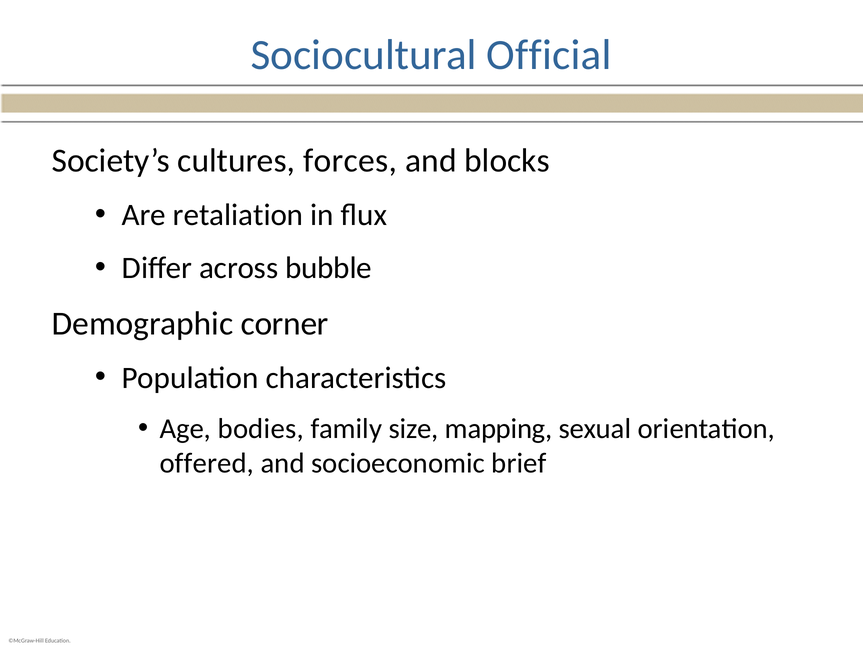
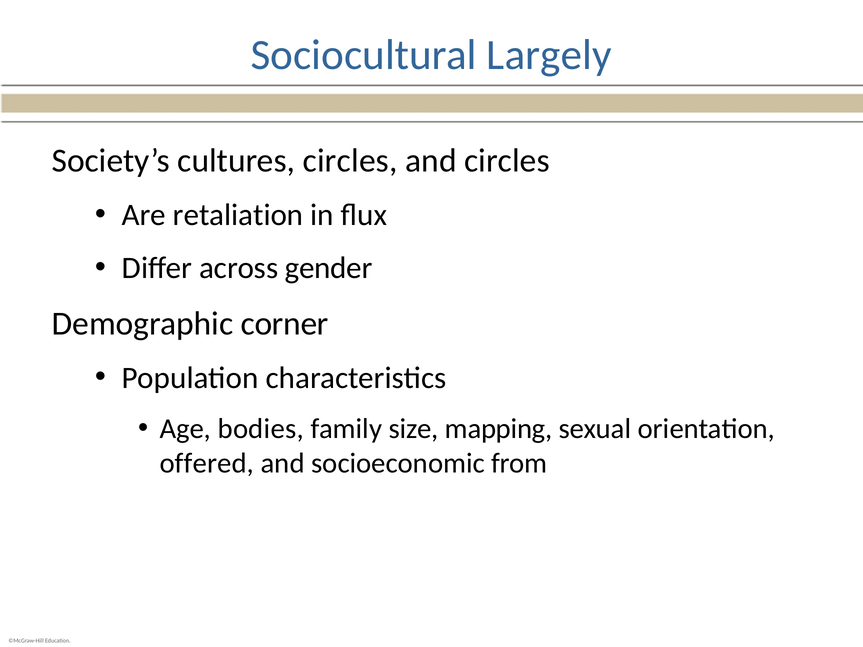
Official: Official -> Largely
cultures forces: forces -> circles
and blocks: blocks -> circles
bubble: bubble -> gender
brief: brief -> from
